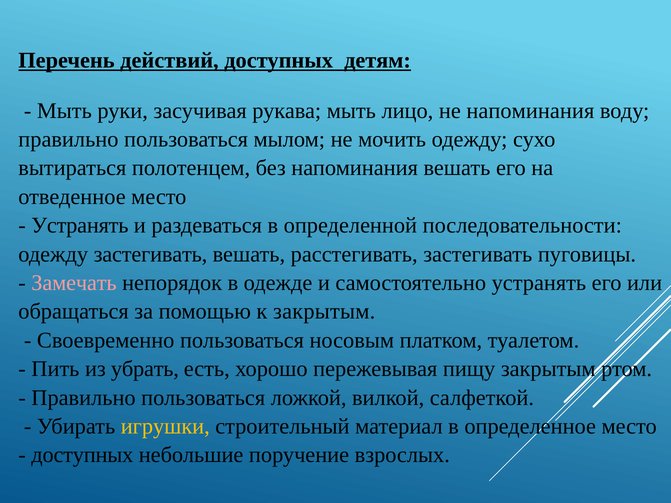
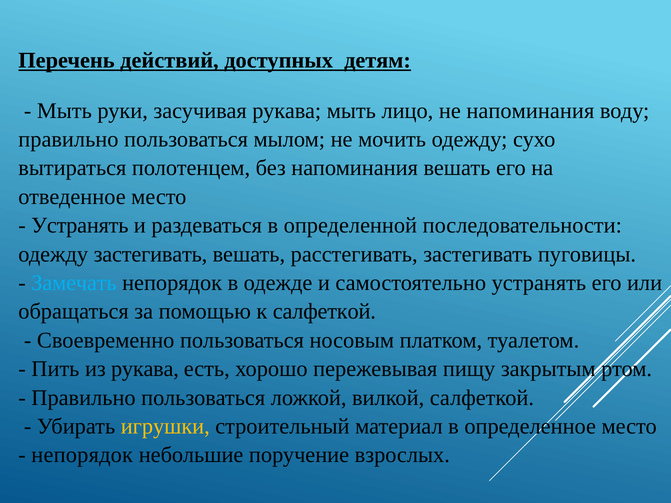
Замечать colour: pink -> light blue
к закрытым: закрытым -> салфеткой
из убрать: убрать -> рукава
доступных at (82, 455): доступных -> непорядок
